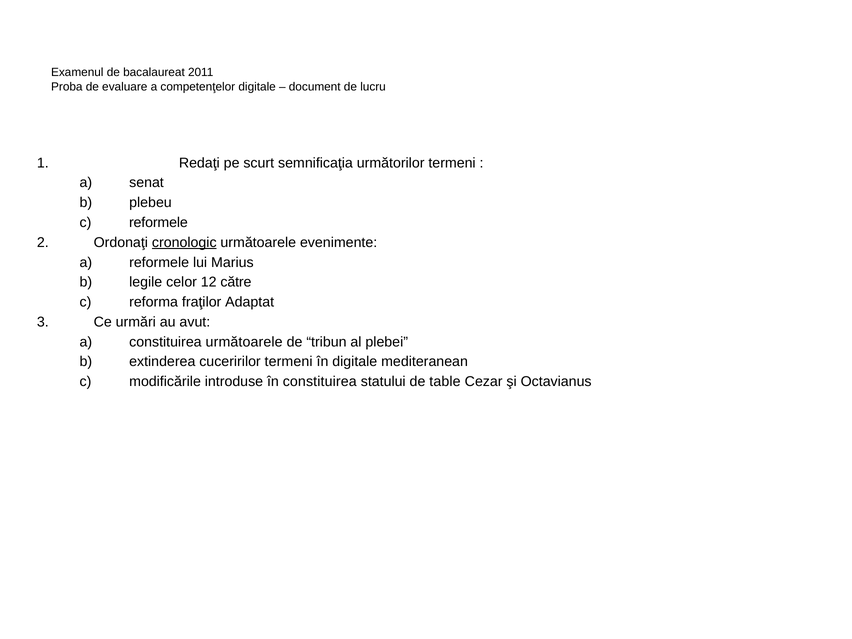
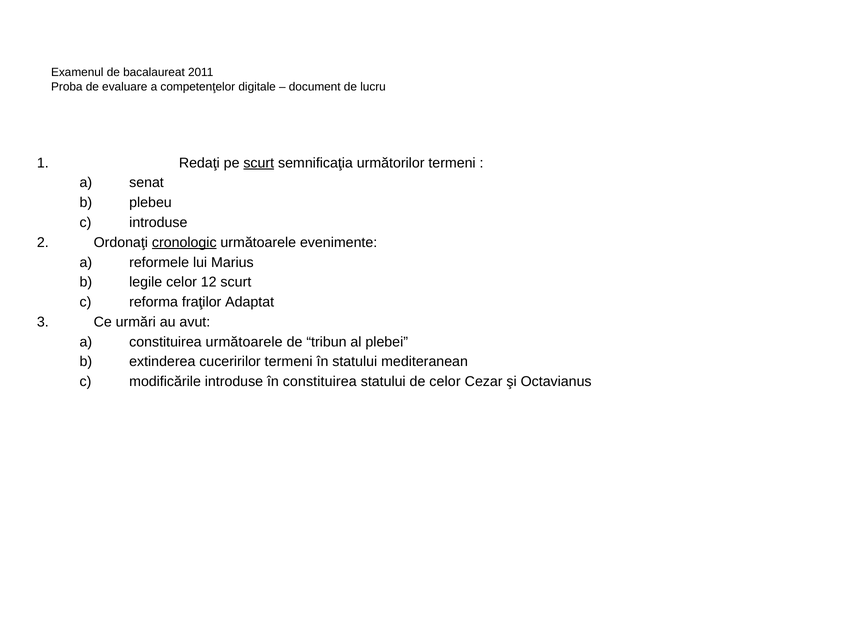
scurt at (259, 163) underline: none -> present
reformele at (158, 223): reformele -> introduse
12 către: către -> scurt
în digitale: digitale -> statului
de table: table -> celor
